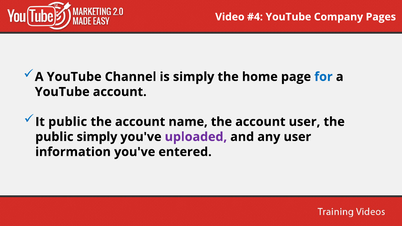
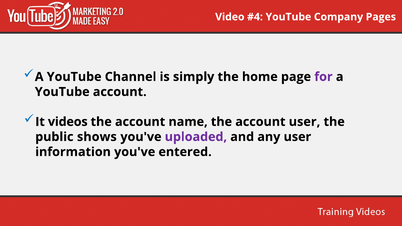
for colour: blue -> purple
It public: public -> videos
public simply: simply -> shows
